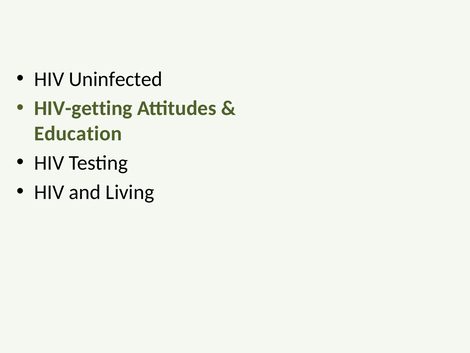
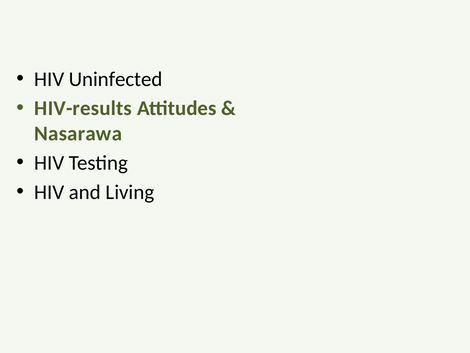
HIV-getting: HIV-getting -> HIV-results
Education: Education -> Nasarawa
